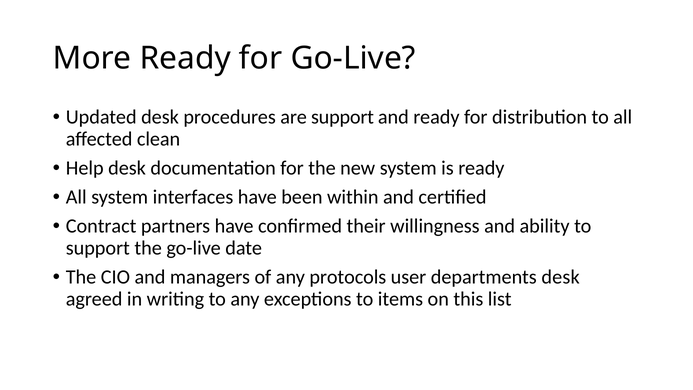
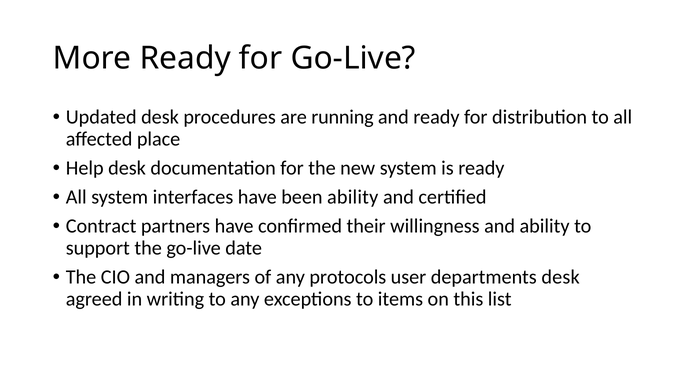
are support: support -> running
clean: clean -> place
been within: within -> ability
